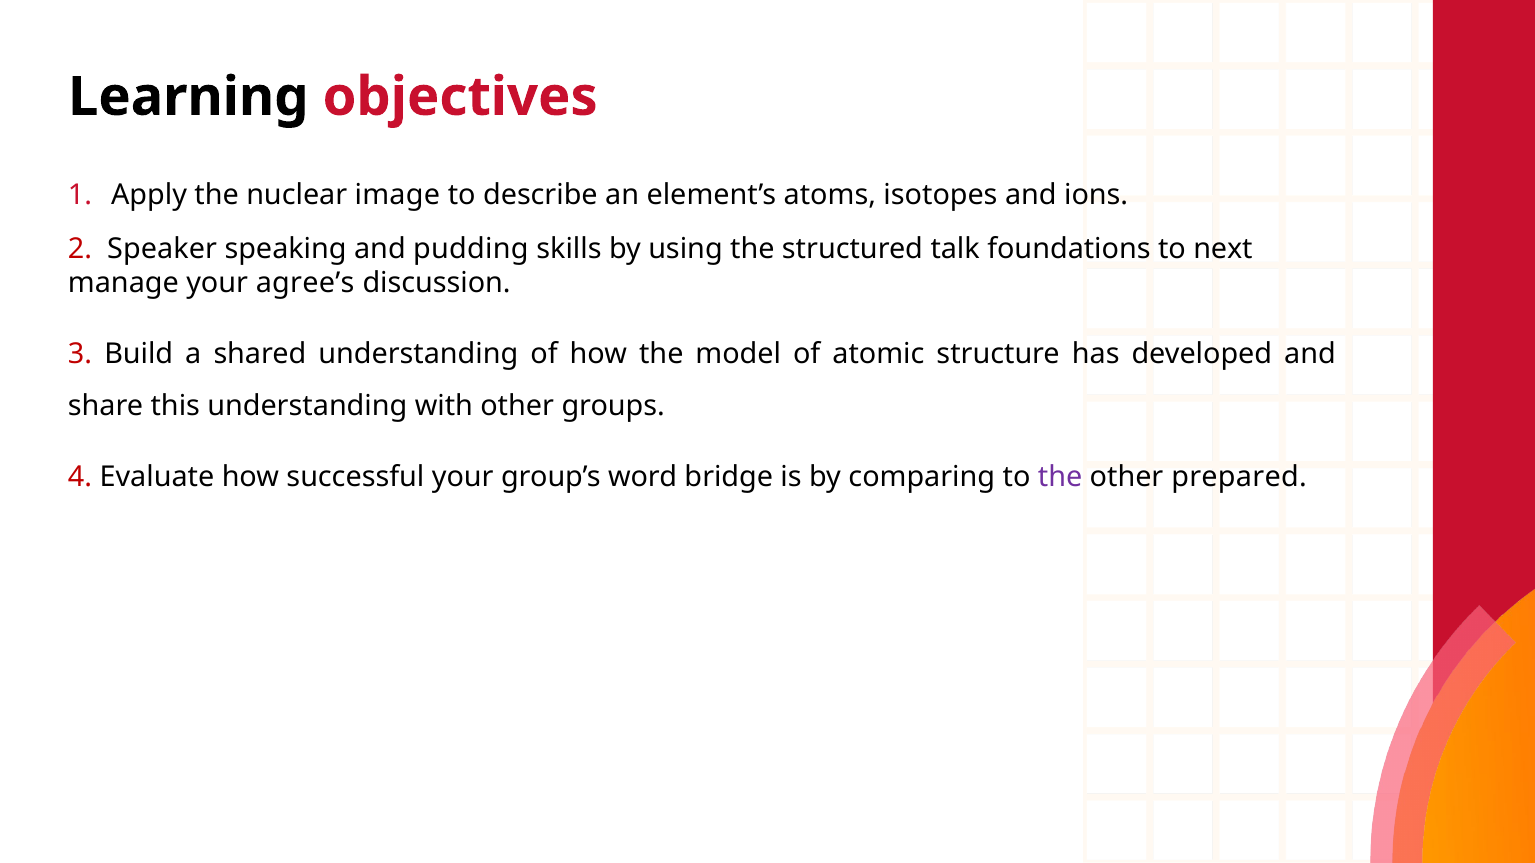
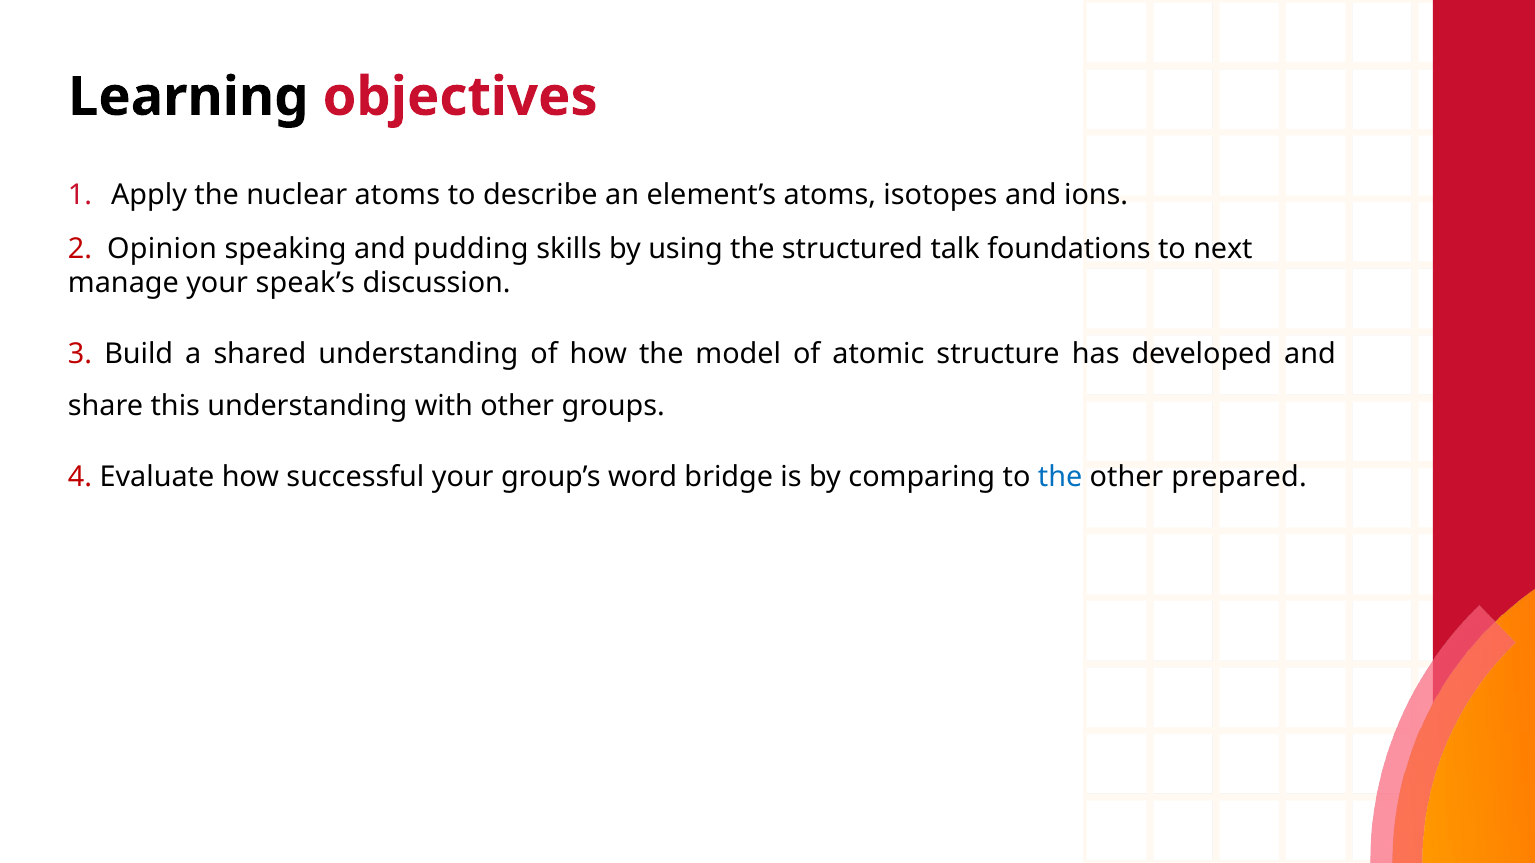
nuclear image: image -> atoms
Speaker: Speaker -> Opinion
agree’s: agree’s -> speak’s
the at (1060, 477) colour: purple -> blue
